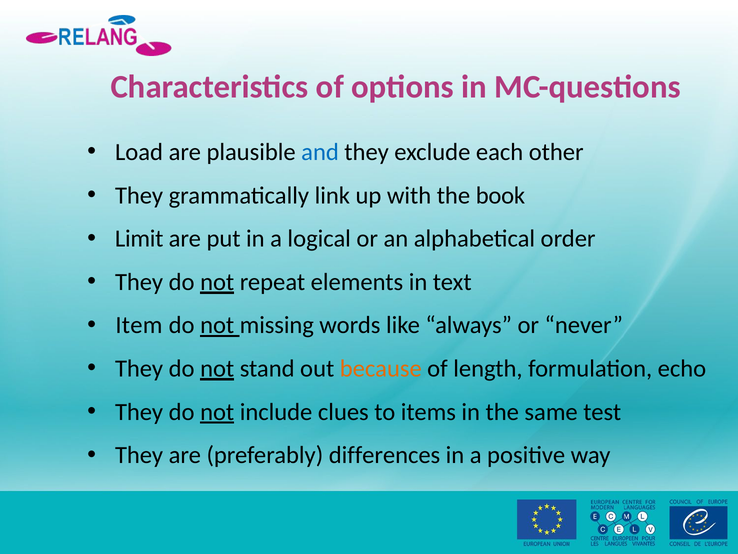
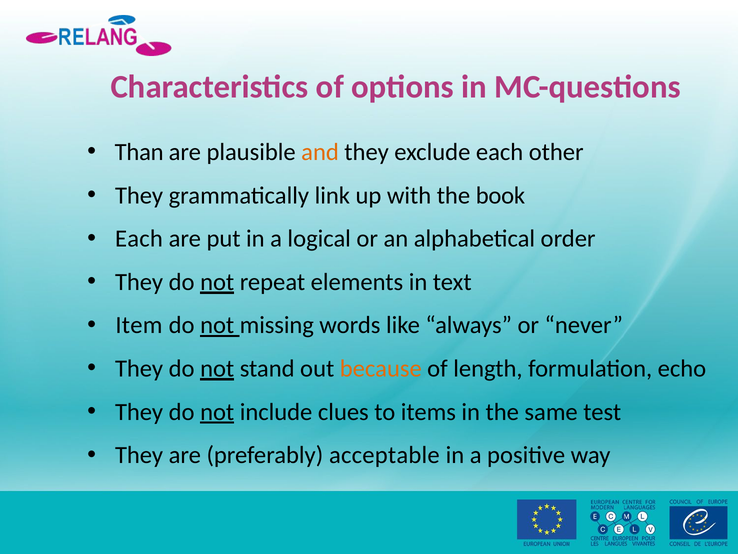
Load: Load -> Than
and colour: blue -> orange
Limit at (139, 239): Limit -> Each
differences: differences -> acceptable
